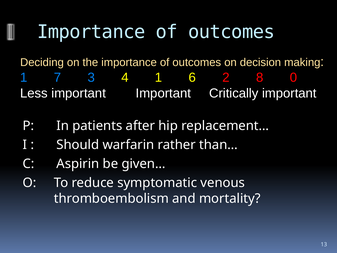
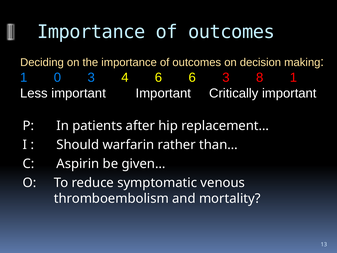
7: 7 -> 0
4 1: 1 -> 6
6 2: 2 -> 3
8 0: 0 -> 1
